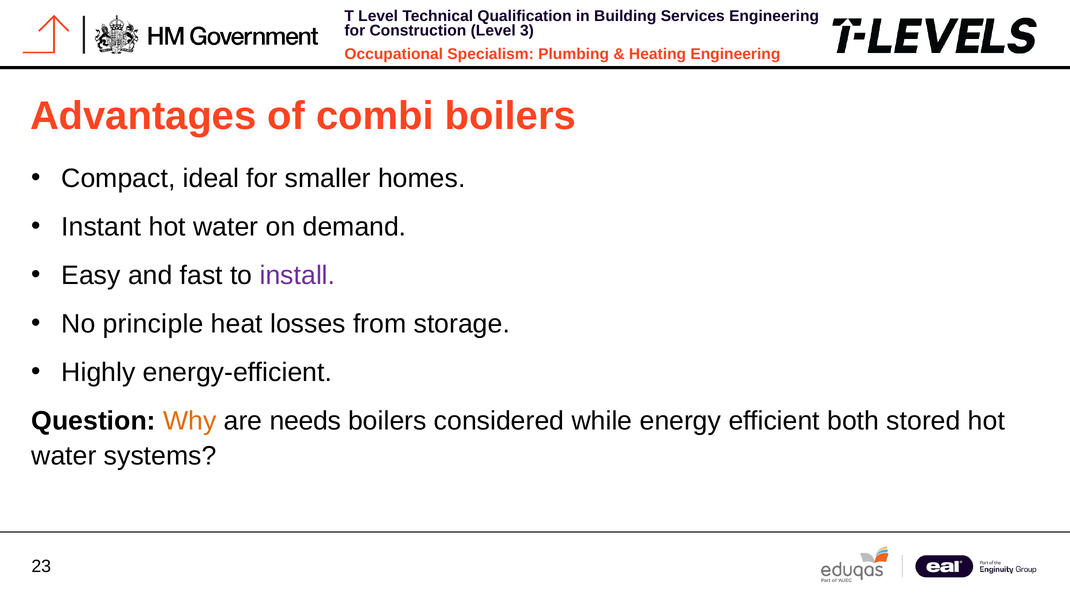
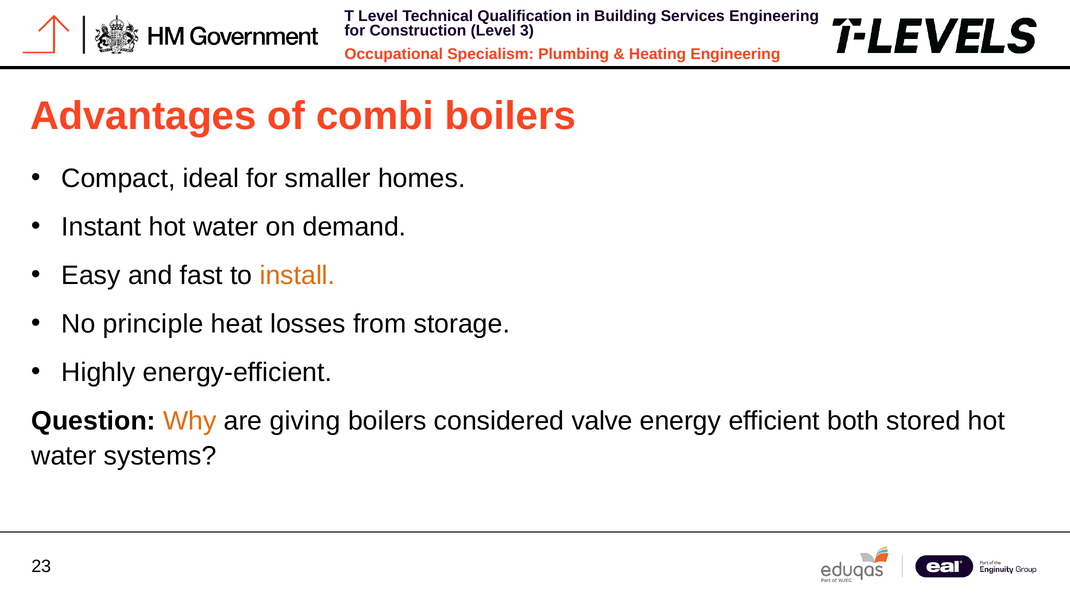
install colour: purple -> orange
needs: needs -> giving
while: while -> valve
